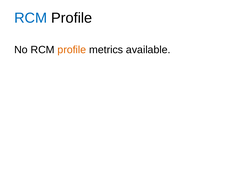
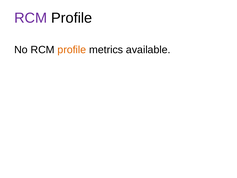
RCM at (31, 18) colour: blue -> purple
